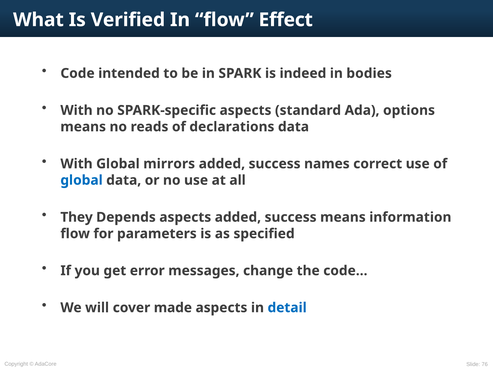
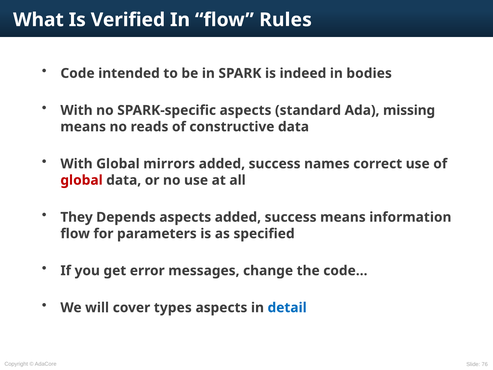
Effect: Effect -> Rules
options: options -> missing
declarations: declarations -> constructive
global at (82, 180) colour: blue -> red
made: made -> types
